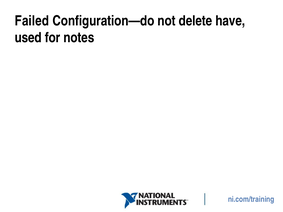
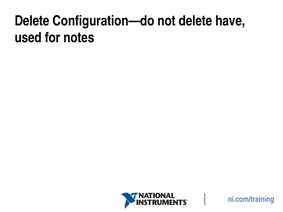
Failed at (32, 21): Failed -> Delete
